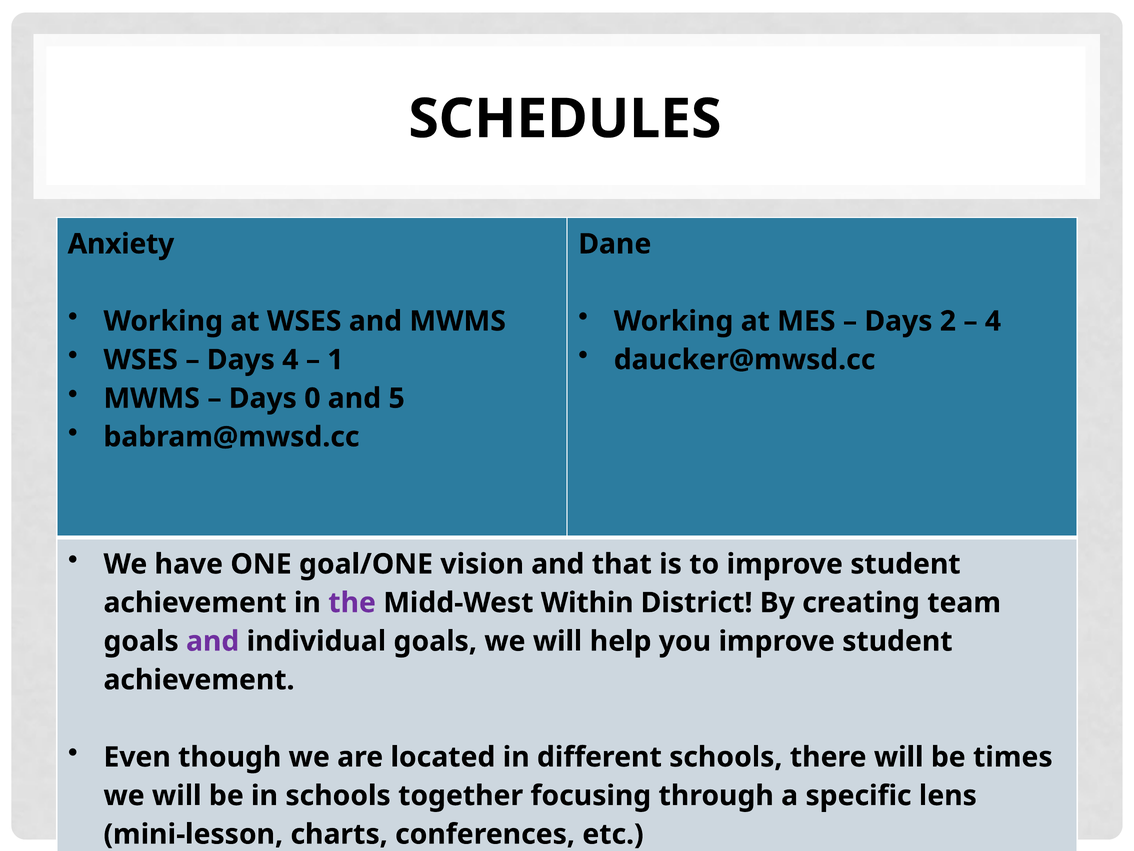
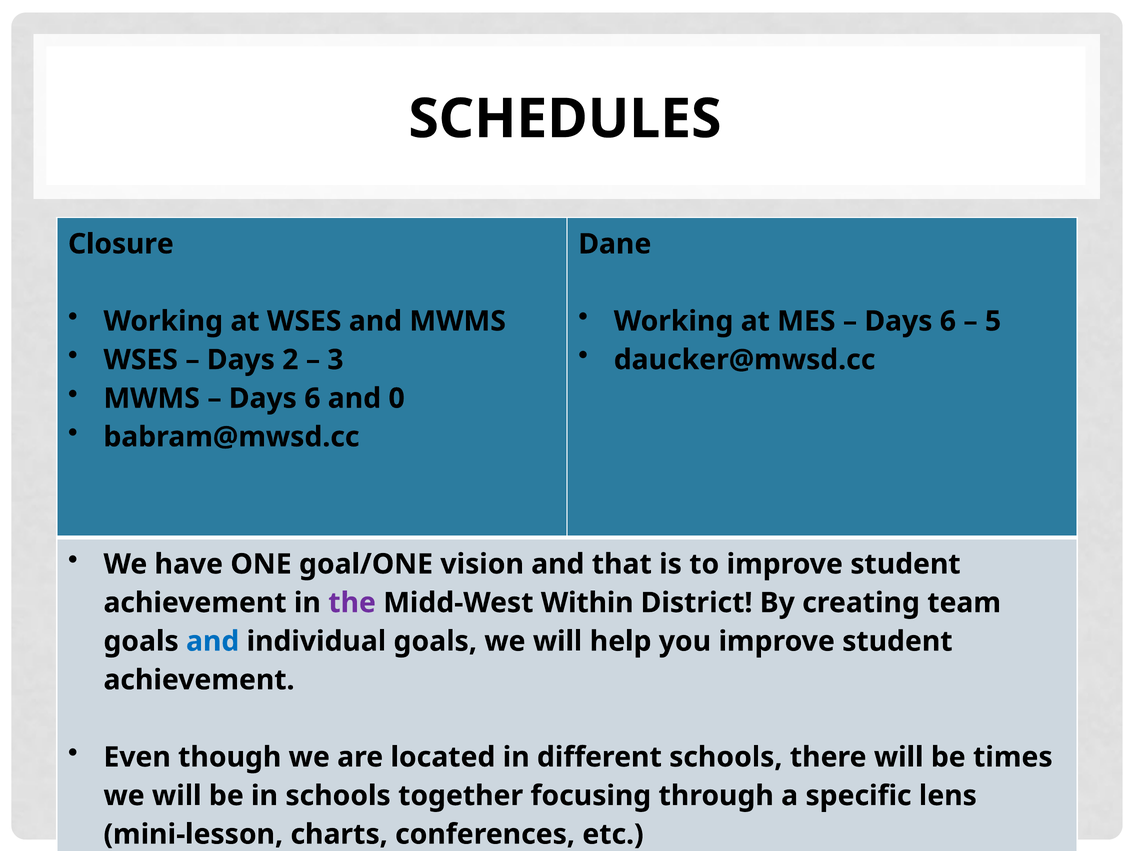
Anxiety: Anxiety -> Closure
2 at (948, 321): 2 -> 6
4 at (993, 321): 4 -> 5
Days 4: 4 -> 2
1: 1 -> 3
0 at (312, 398): 0 -> 6
5: 5 -> 0
and at (213, 641) colour: purple -> blue
